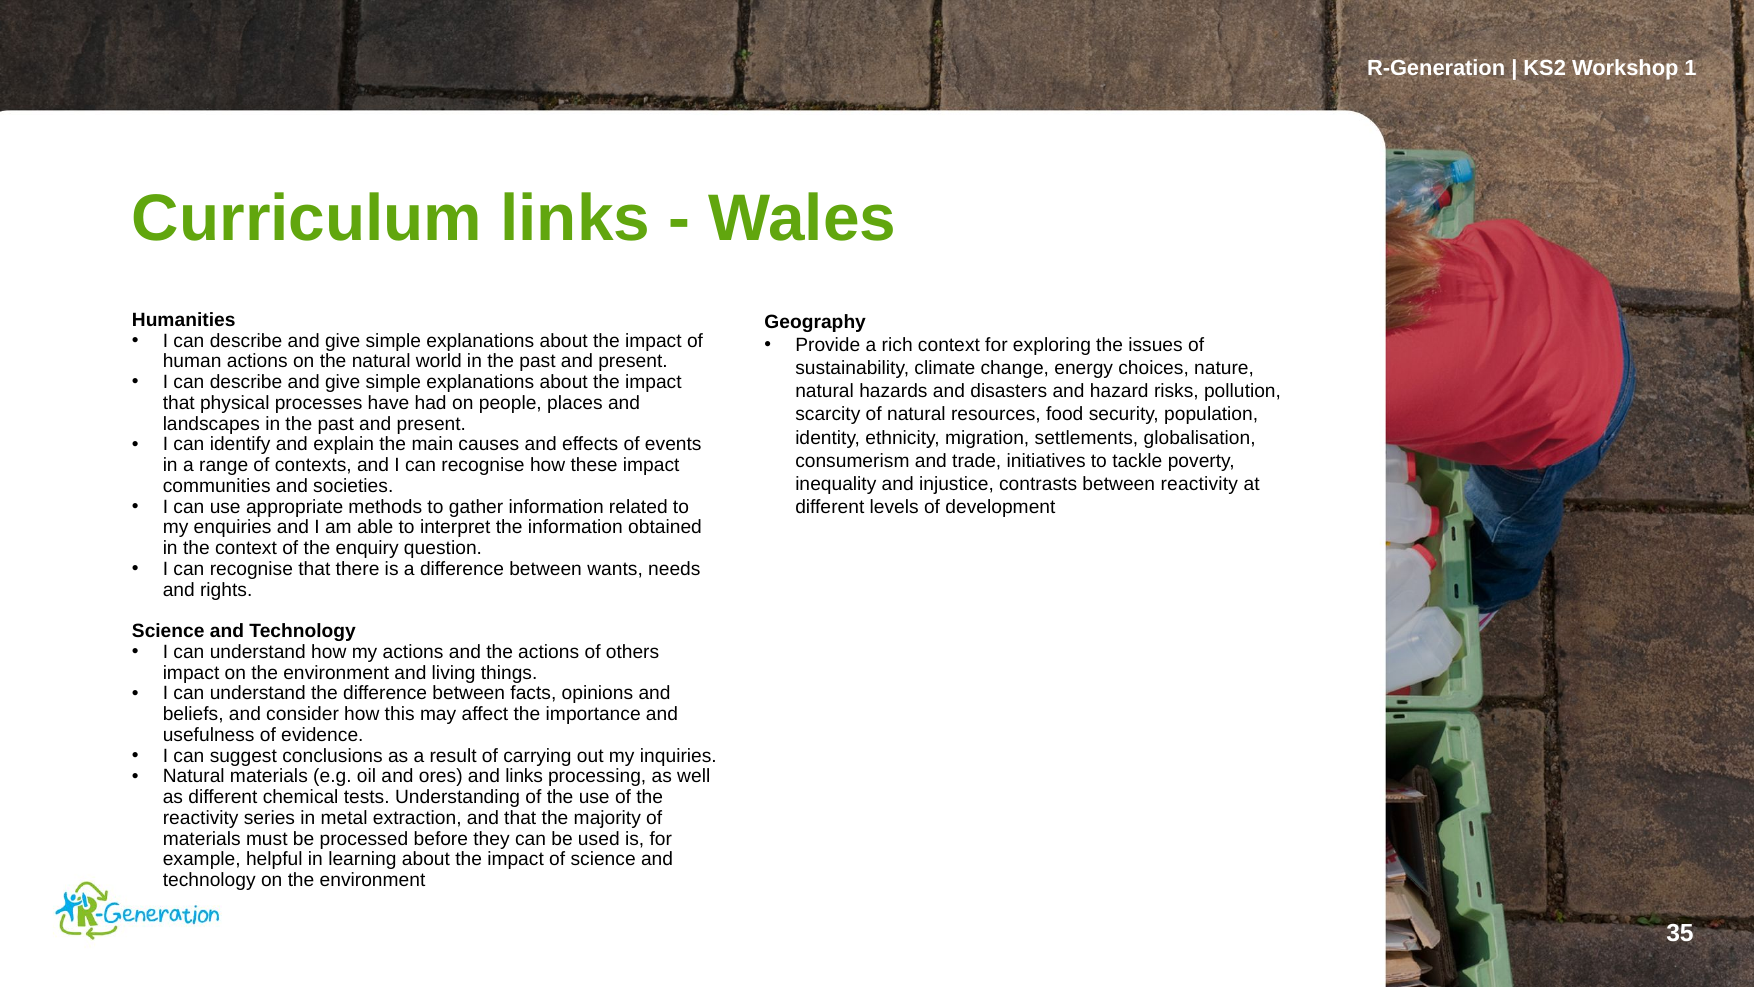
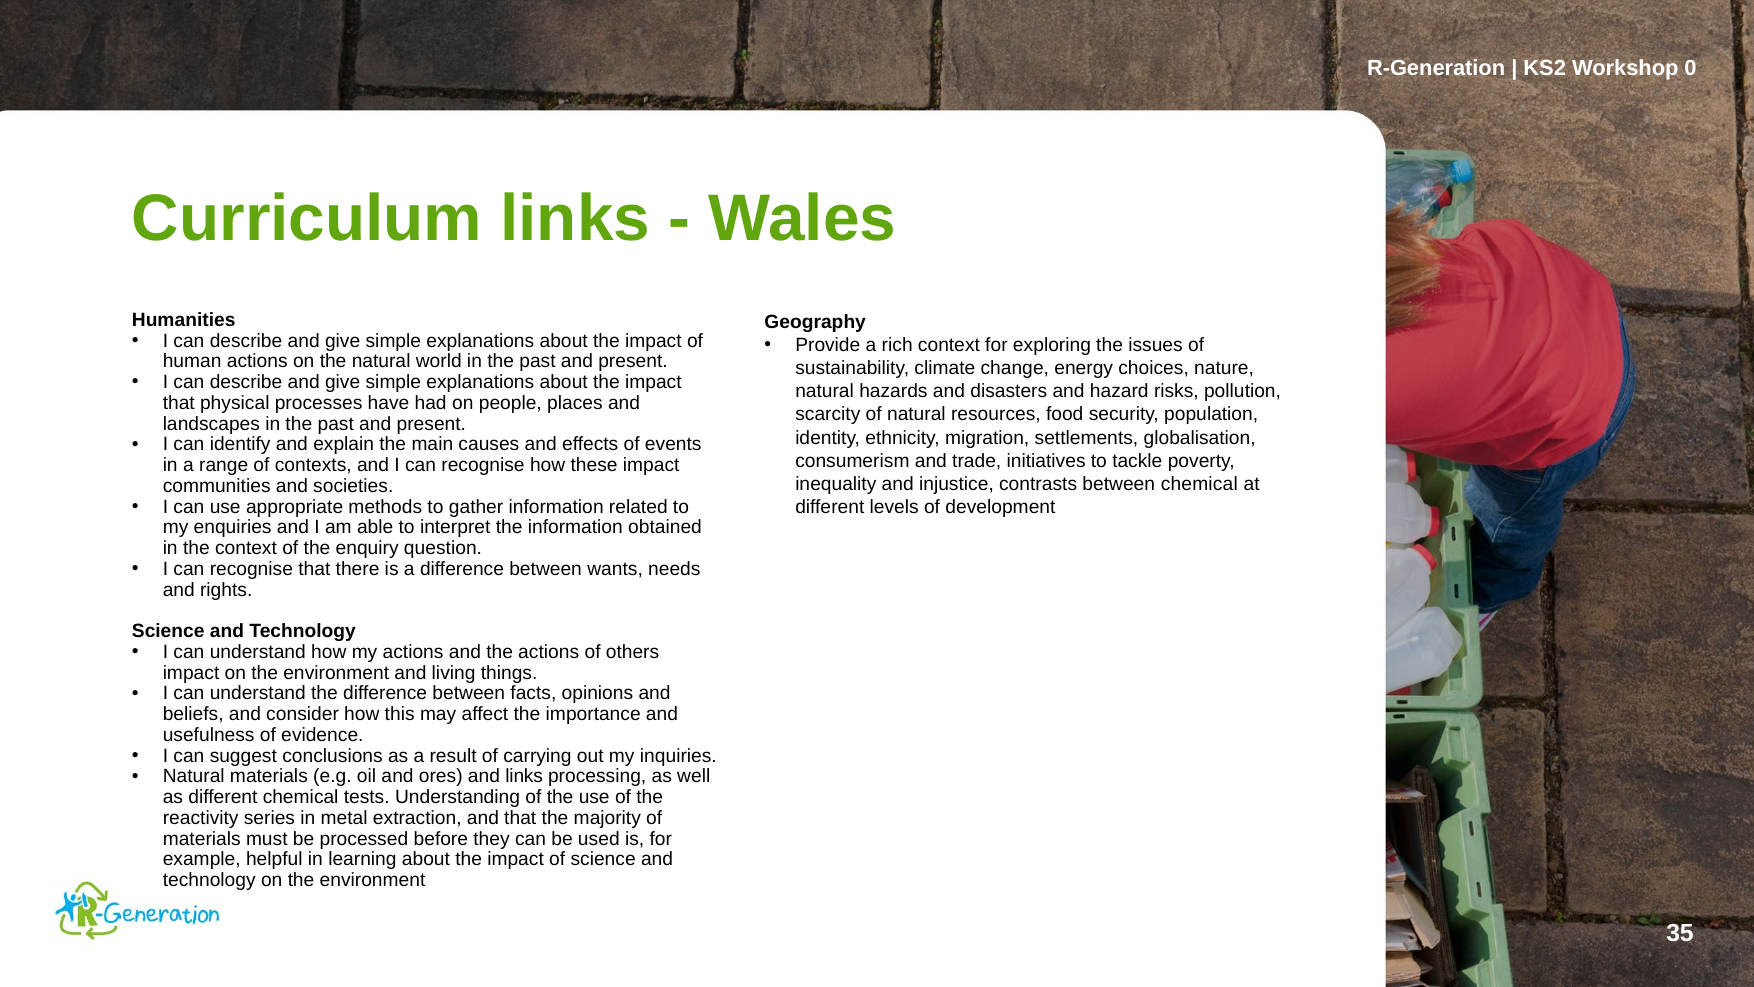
1: 1 -> 0
between reactivity: reactivity -> chemical
